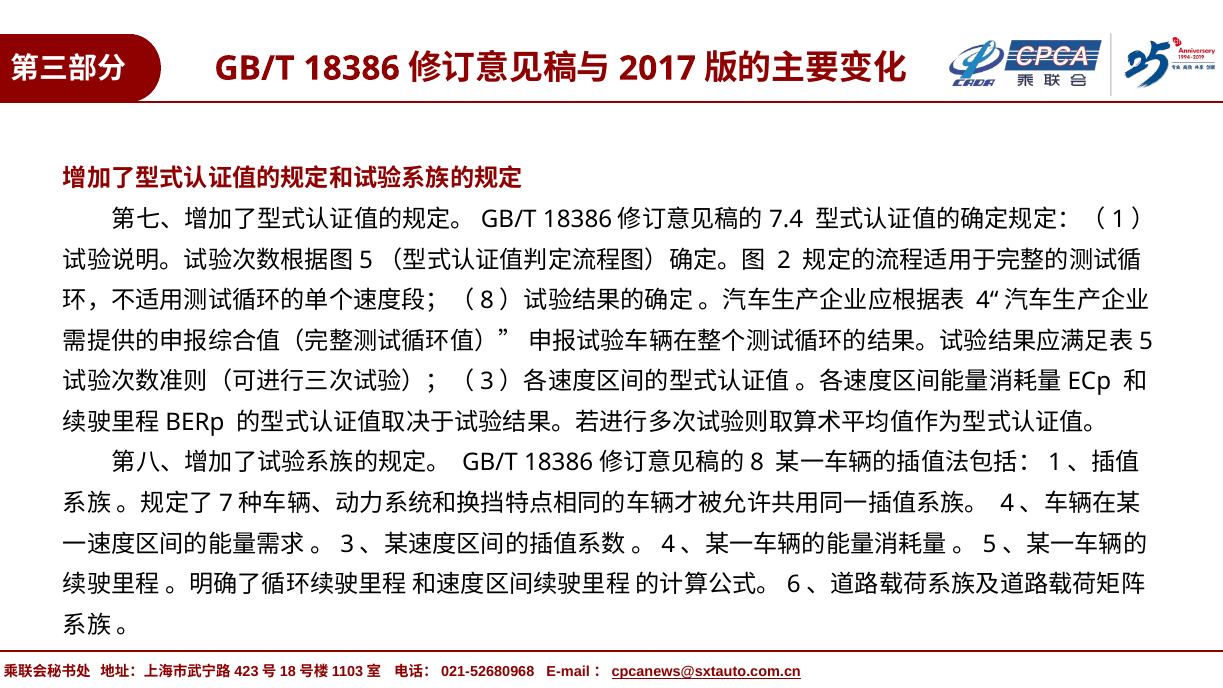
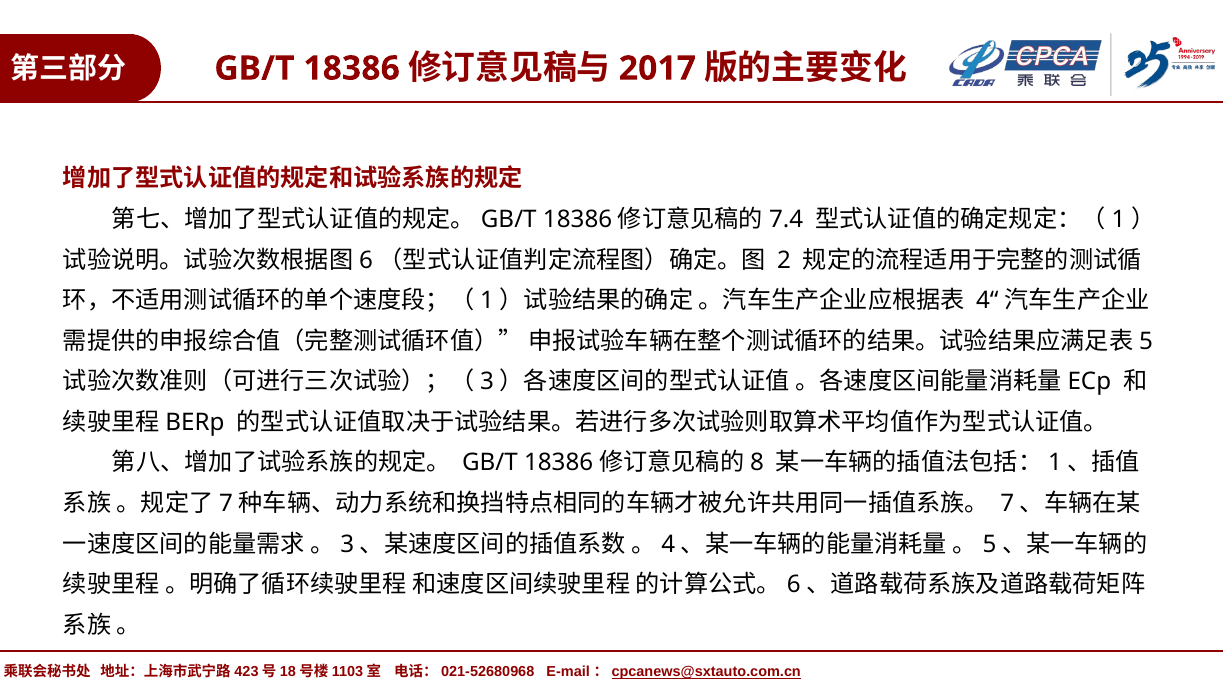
5 at (366, 260): 5 -> 6
8 at (487, 301): 8 -> 1
4 at (1007, 504): 4 -> 7
